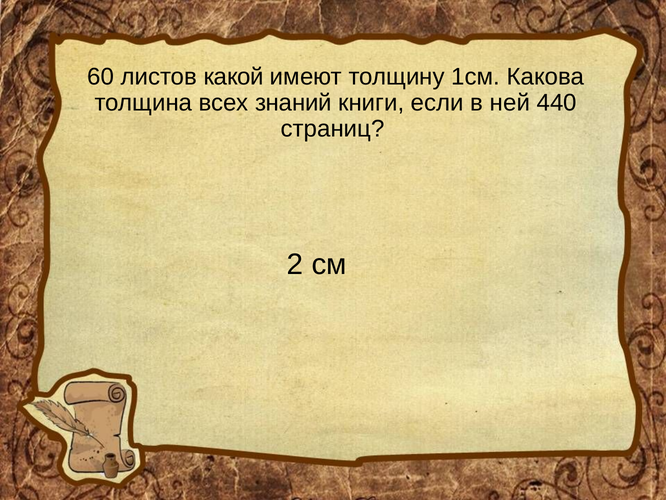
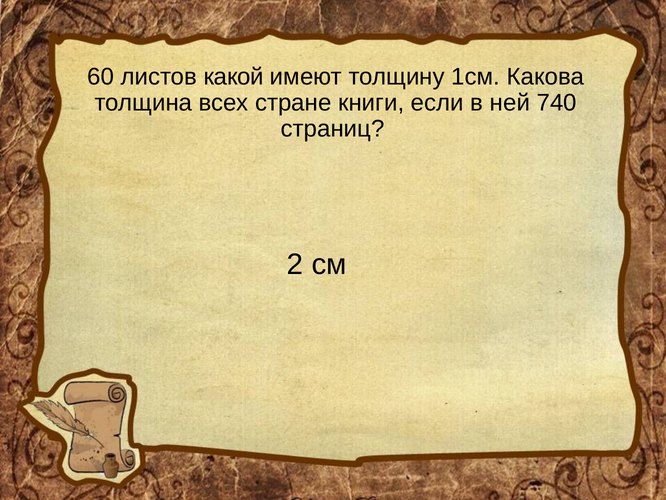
знаний: знаний -> стране
440: 440 -> 740
